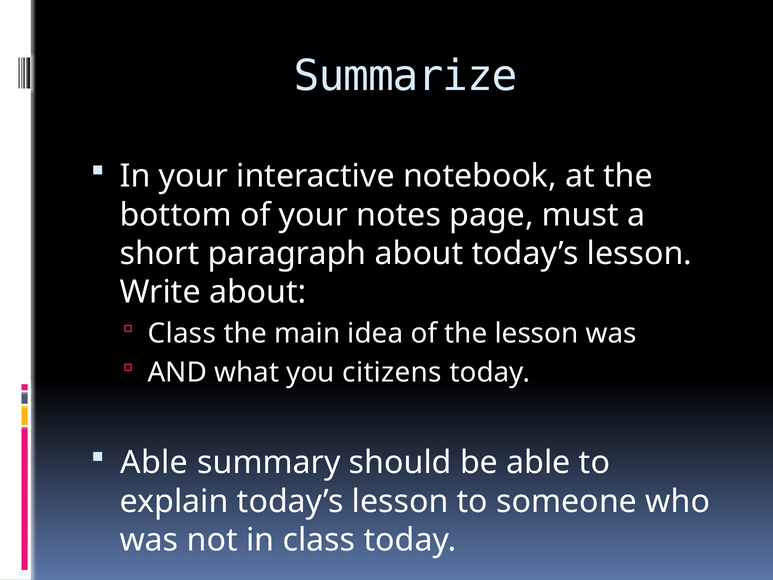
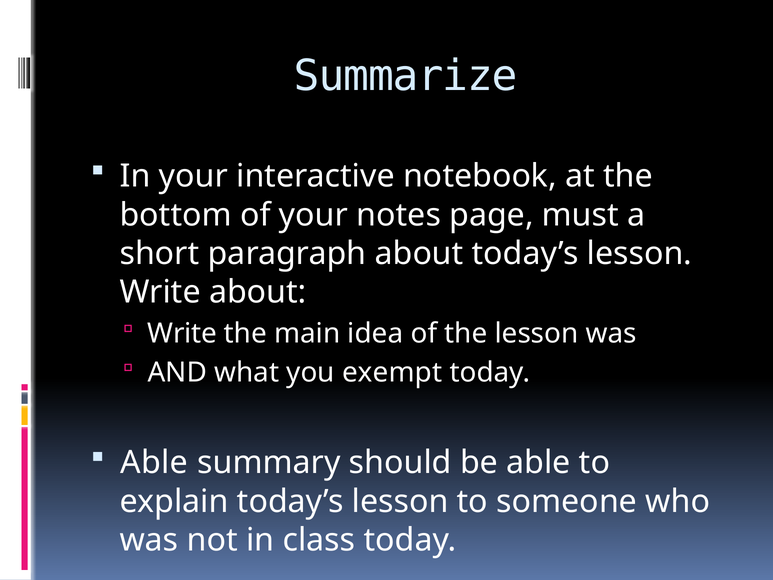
Class at (182, 333): Class -> Write
citizens: citizens -> exempt
